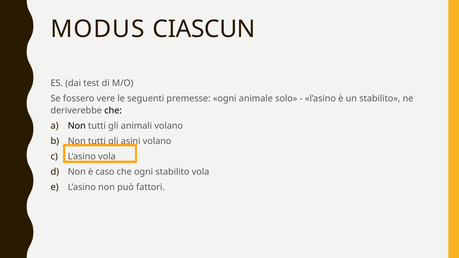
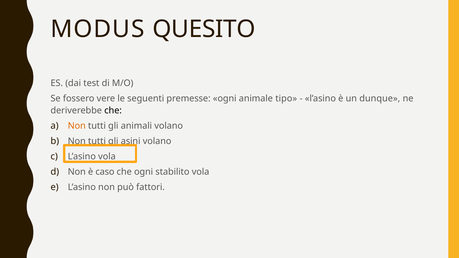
CIASCUN: CIASCUN -> QUESITO
solo: solo -> tipo
un stabilito: stabilito -> dunque
Non at (77, 126) colour: black -> orange
